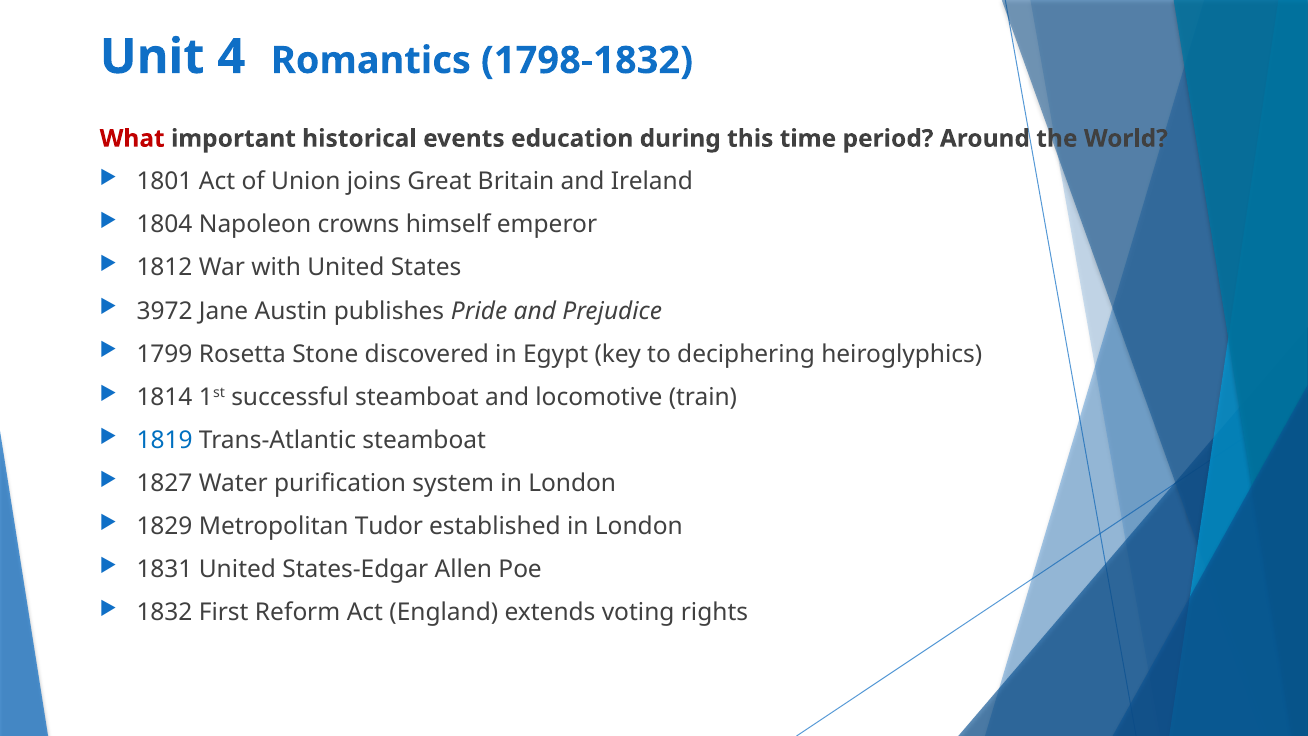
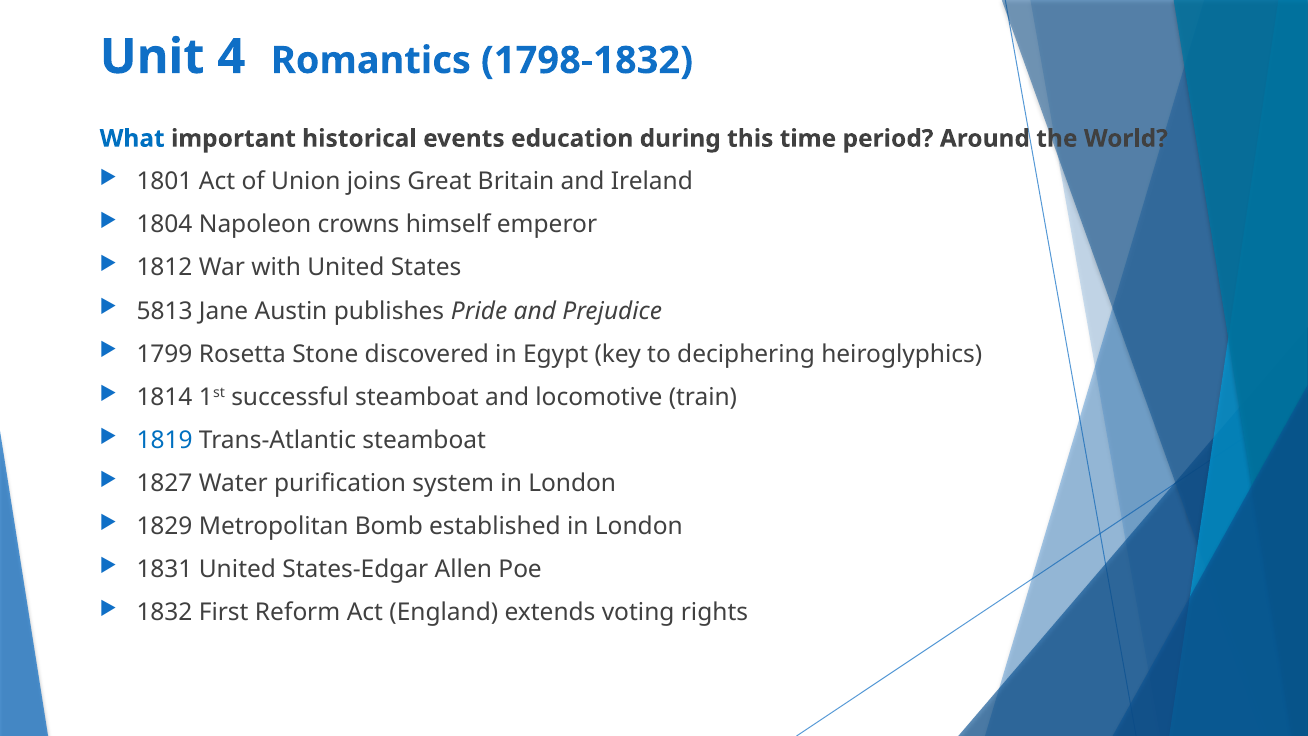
What colour: red -> blue
3972: 3972 -> 5813
Tudor: Tudor -> Bomb
